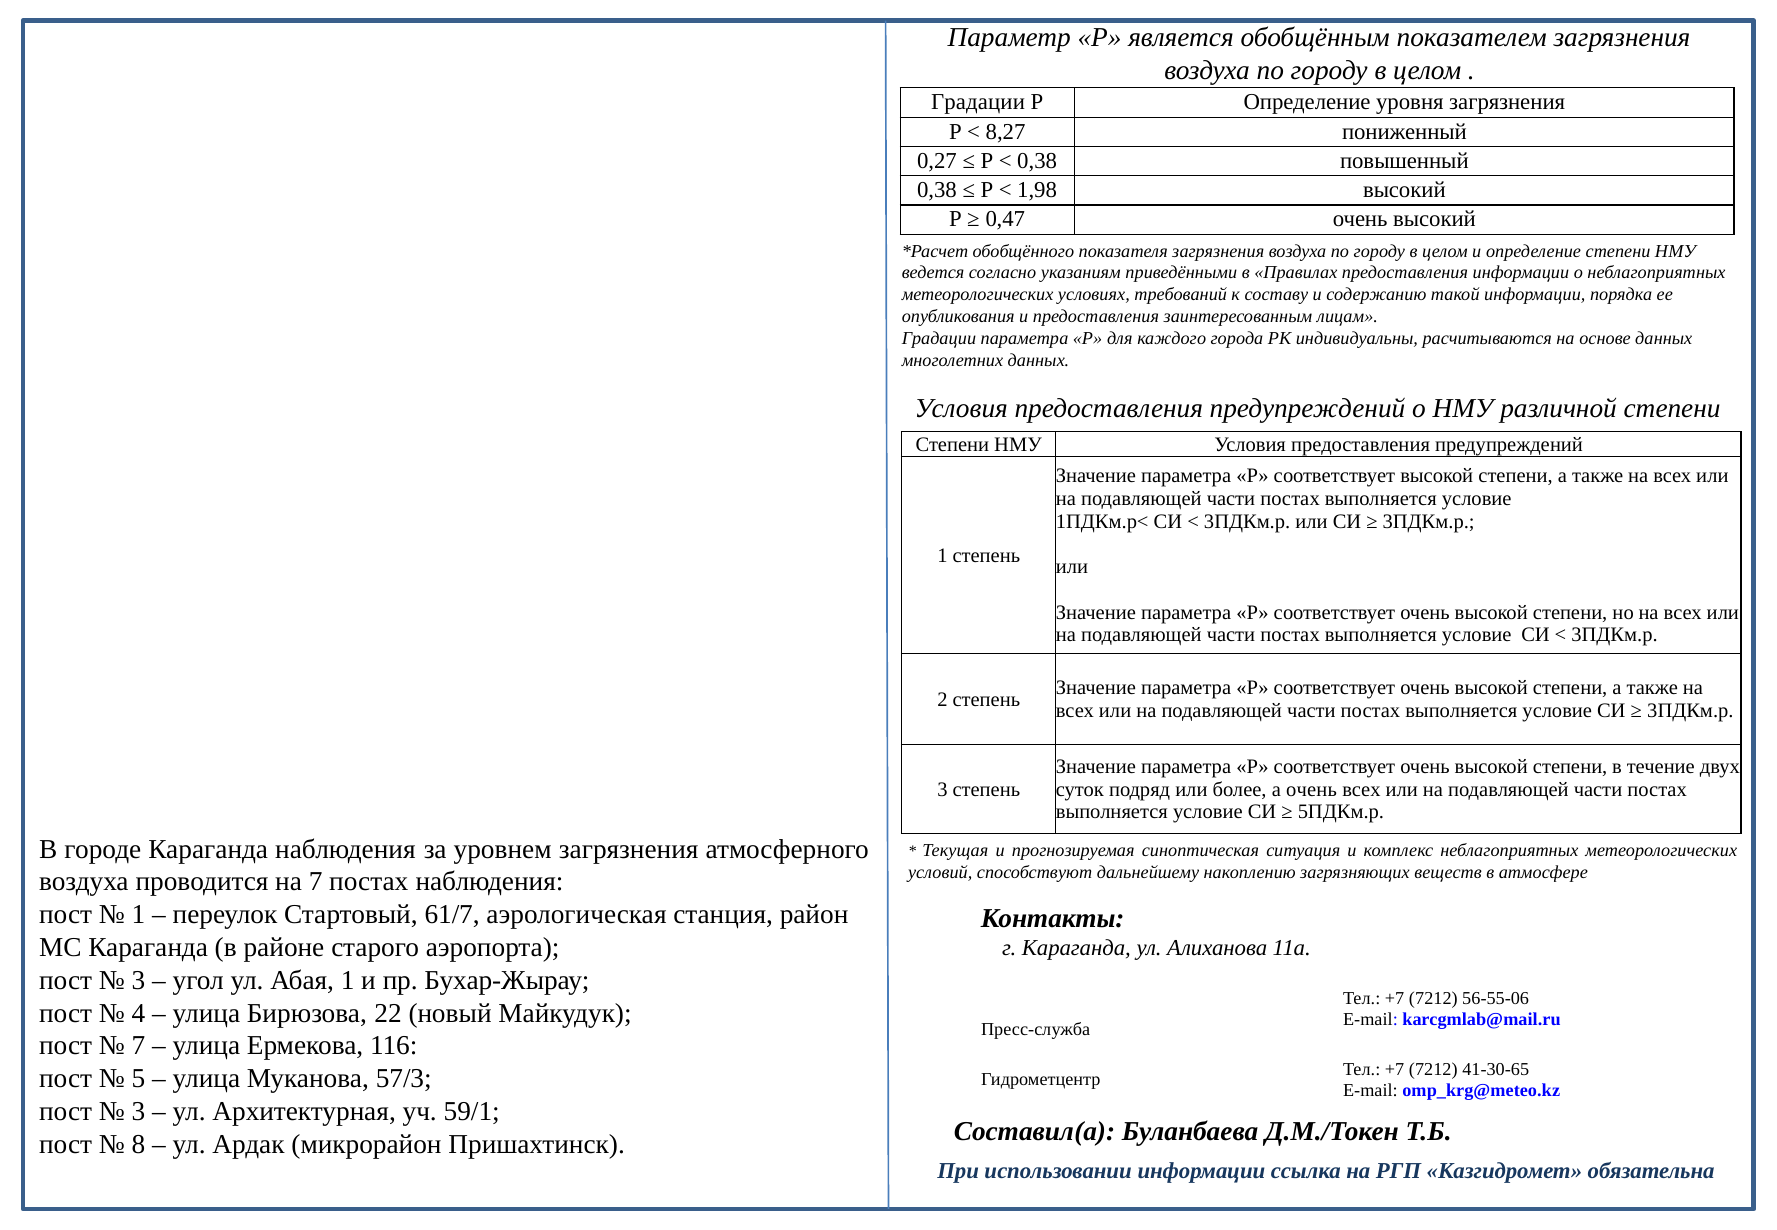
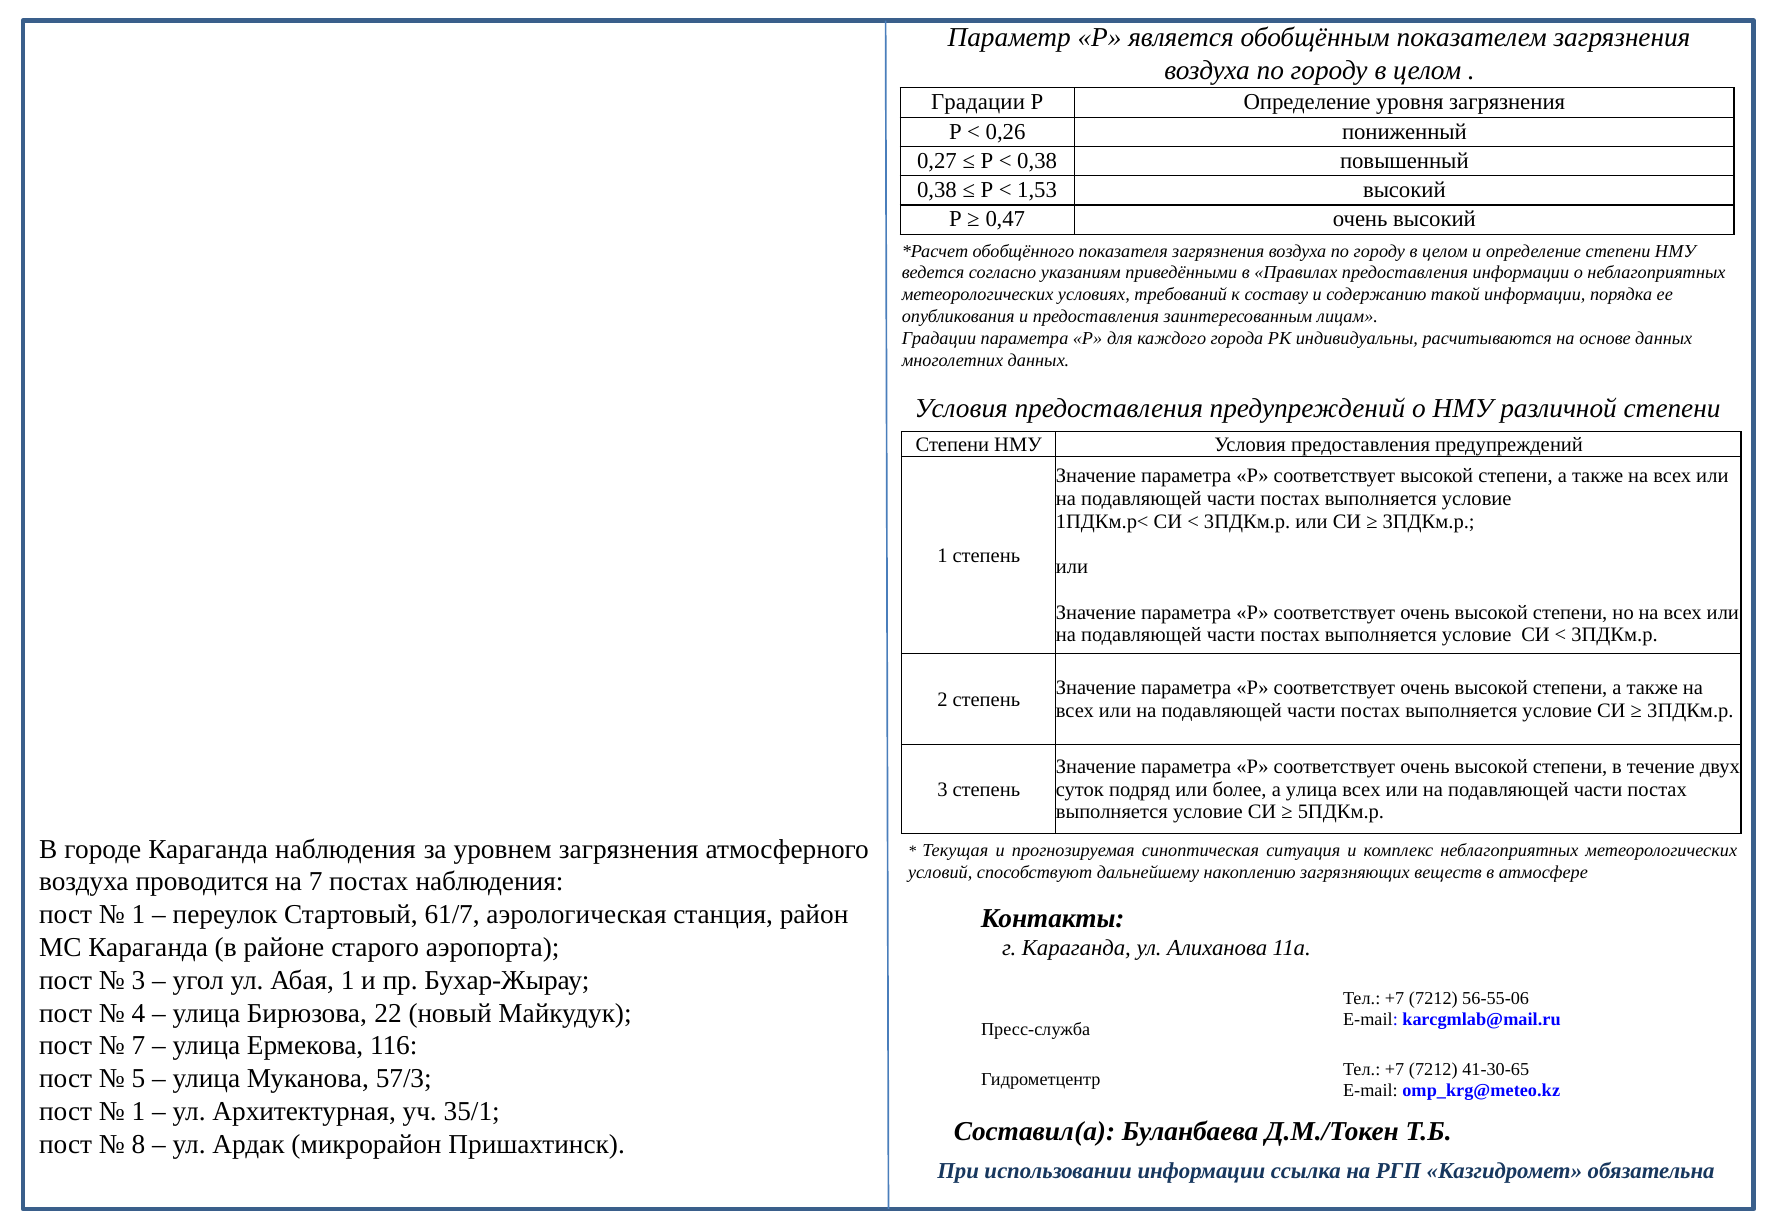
8,27: 8,27 -> 0,26
1,98: 1,98 -> 1,53
а очень: очень -> улица
3 at (139, 1112): 3 -> 1
59/1: 59/1 -> 35/1
